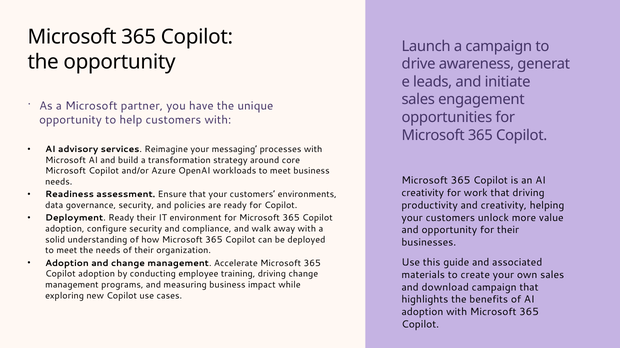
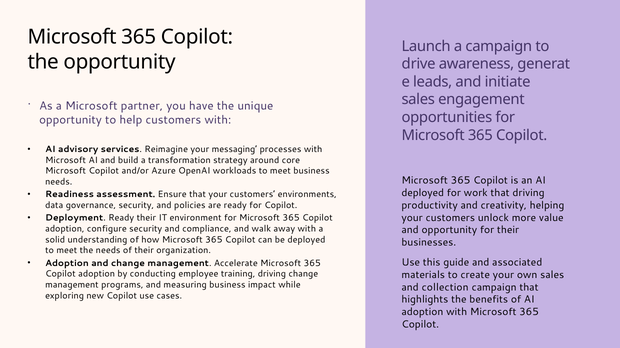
creativity at (423, 193): creativity -> deployed
download: download -> collection
